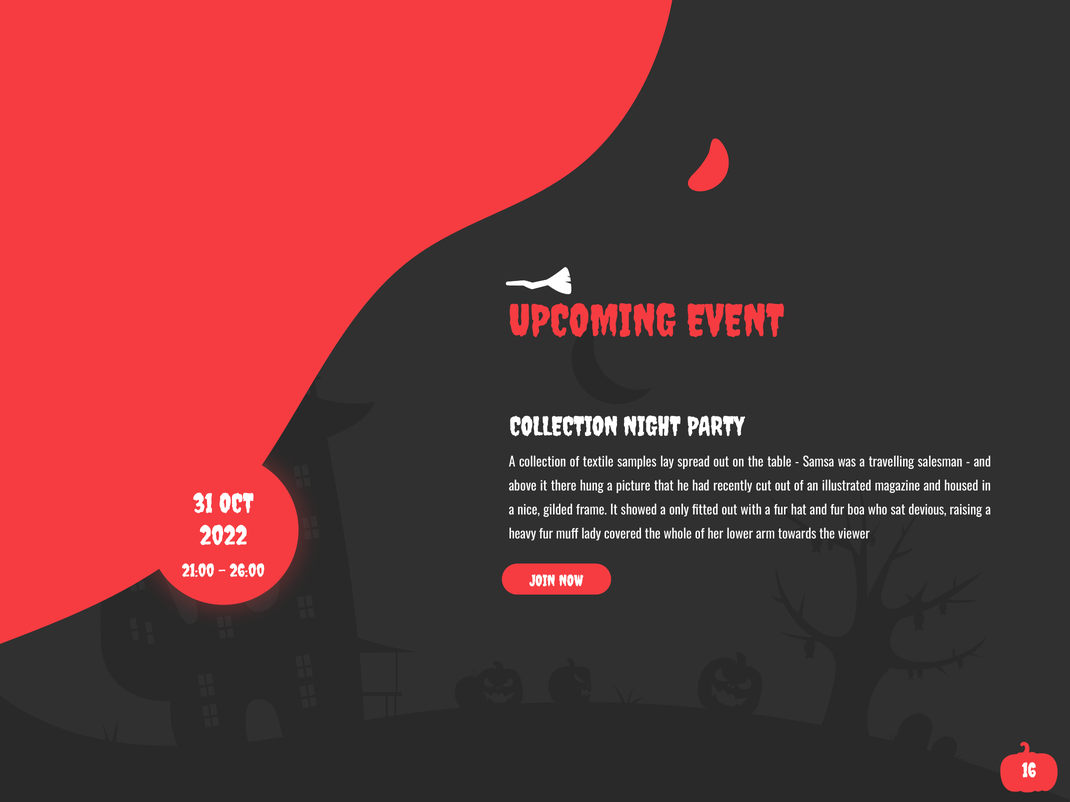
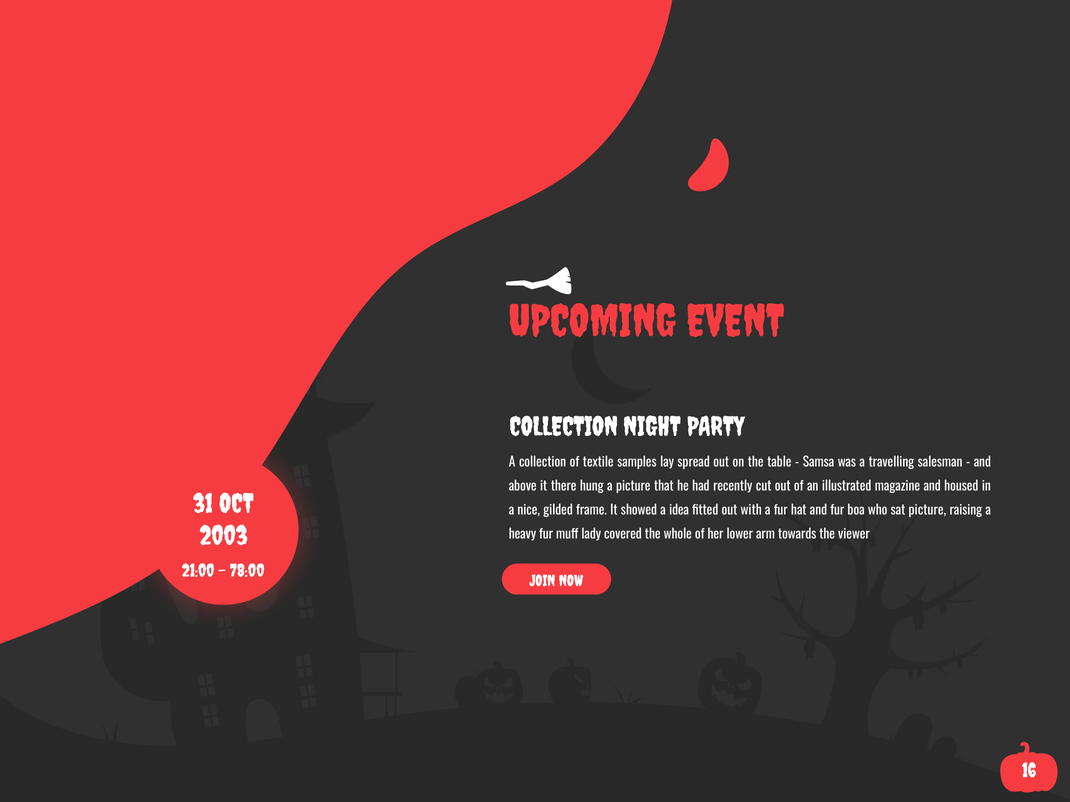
only: only -> idea
sat devious: devious -> picture
2022: 2022 -> 2003
26:00: 26:00 -> 78:00
